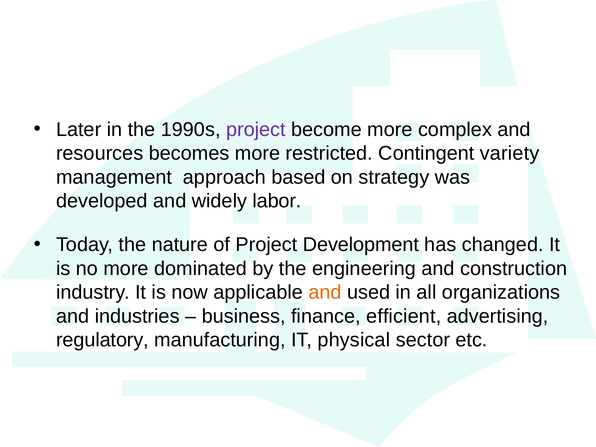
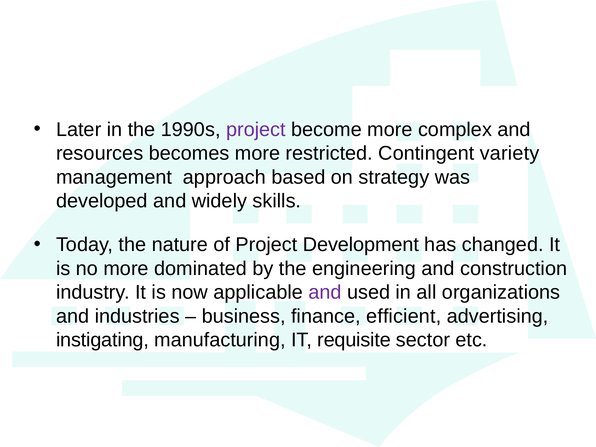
labor: labor -> skills
and at (325, 292) colour: orange -> purple
regulatory: regulatory -> instigating
physical: physical -> requisite
